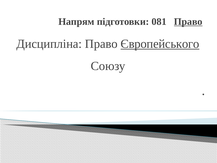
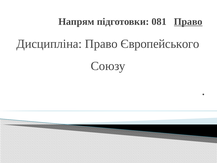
Європейського underline: present -> none
